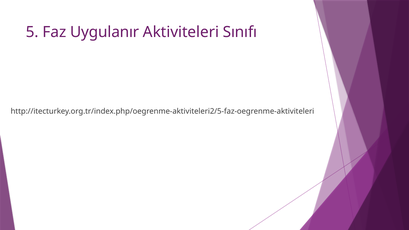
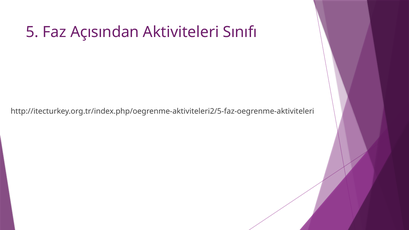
Uygulanır: Uygulanır -> Açısından
